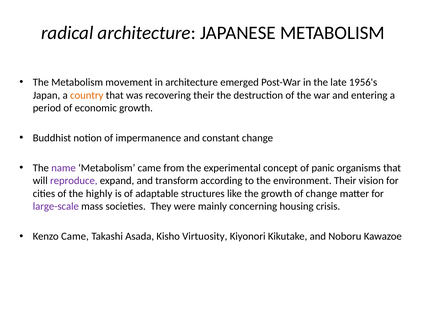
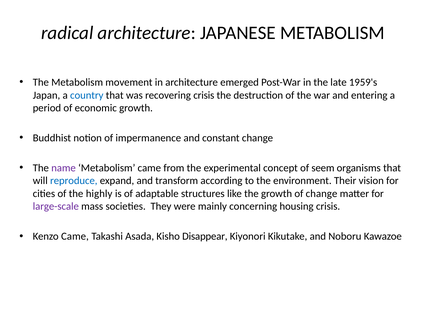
1956's: 1956's -> 1959's
country colour: orange -> blue
recovering their: their -> crisis
panic: panic -> seem
reproduce colour: purple -> blue
Virtuosity: Virtuosity -> Disappear
